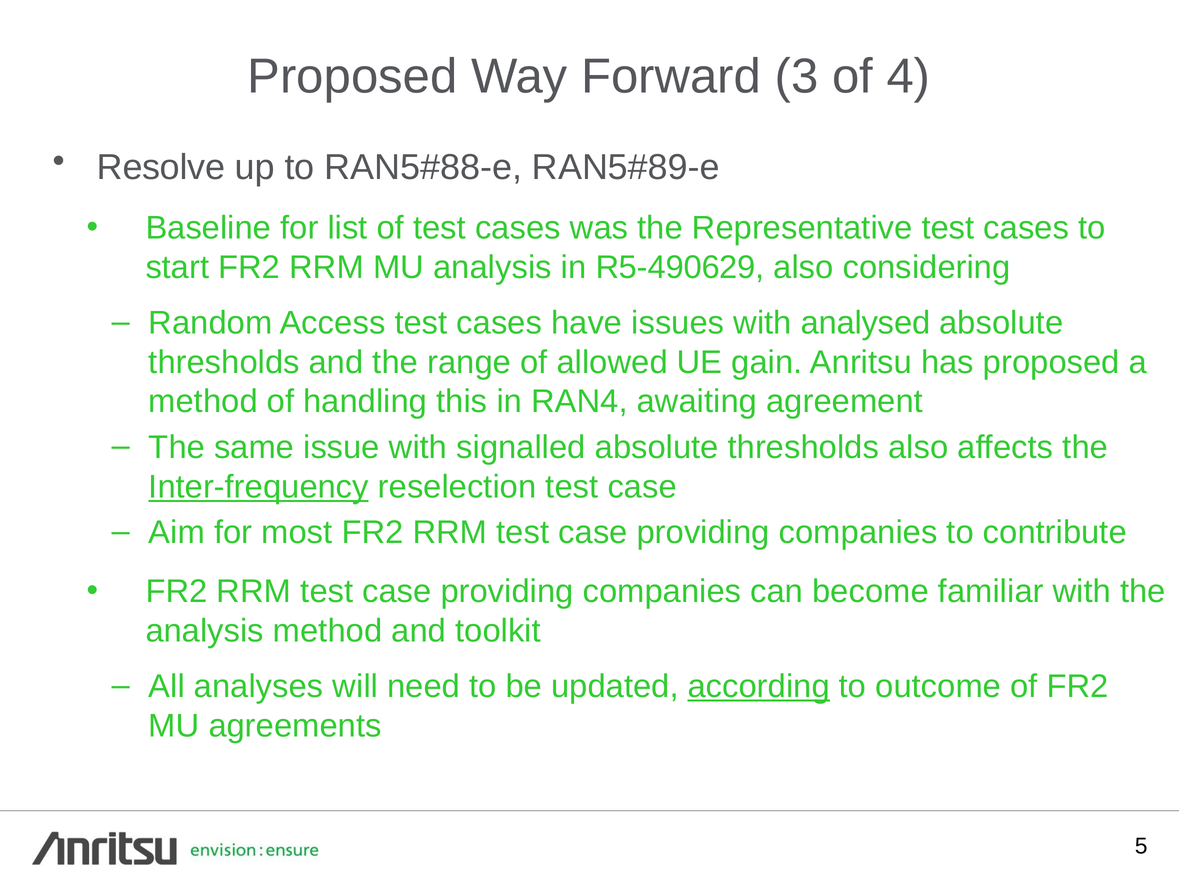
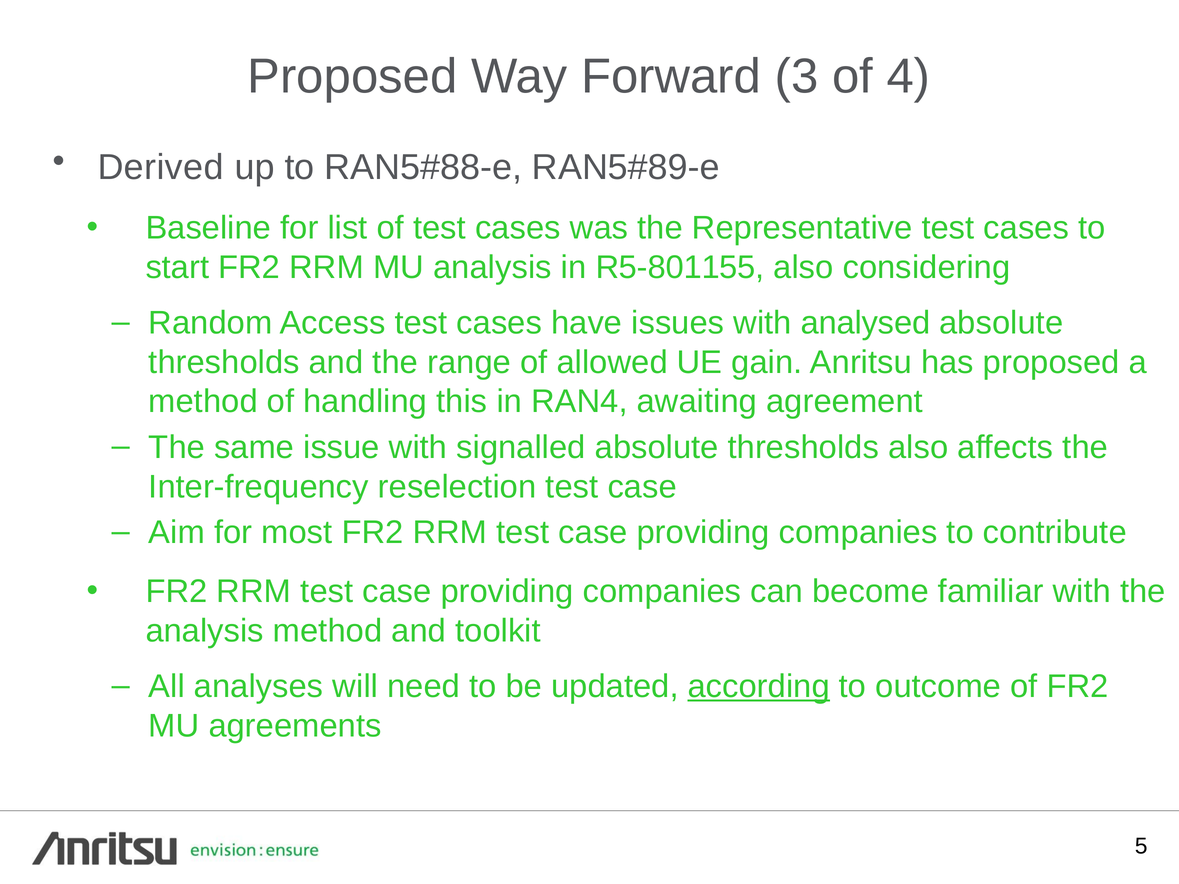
Resolve: Resolve -> Derived
R5-490629: R5-490629 -> R5-801155
Inter-frequency underline: present -> none
